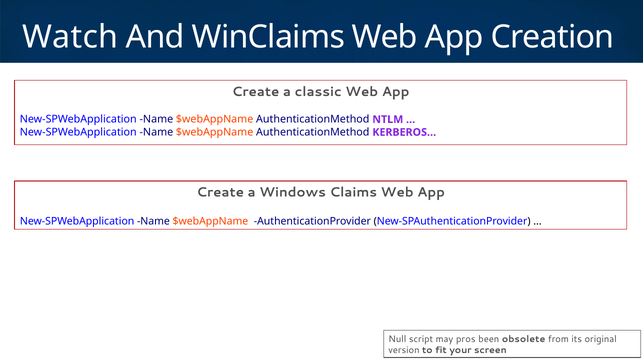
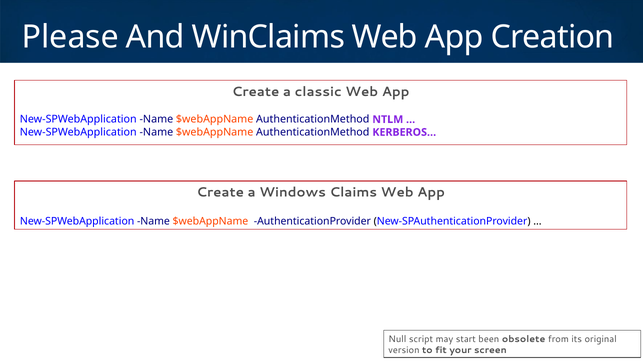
Watch: Watch -> Please
pros: pros -> start
